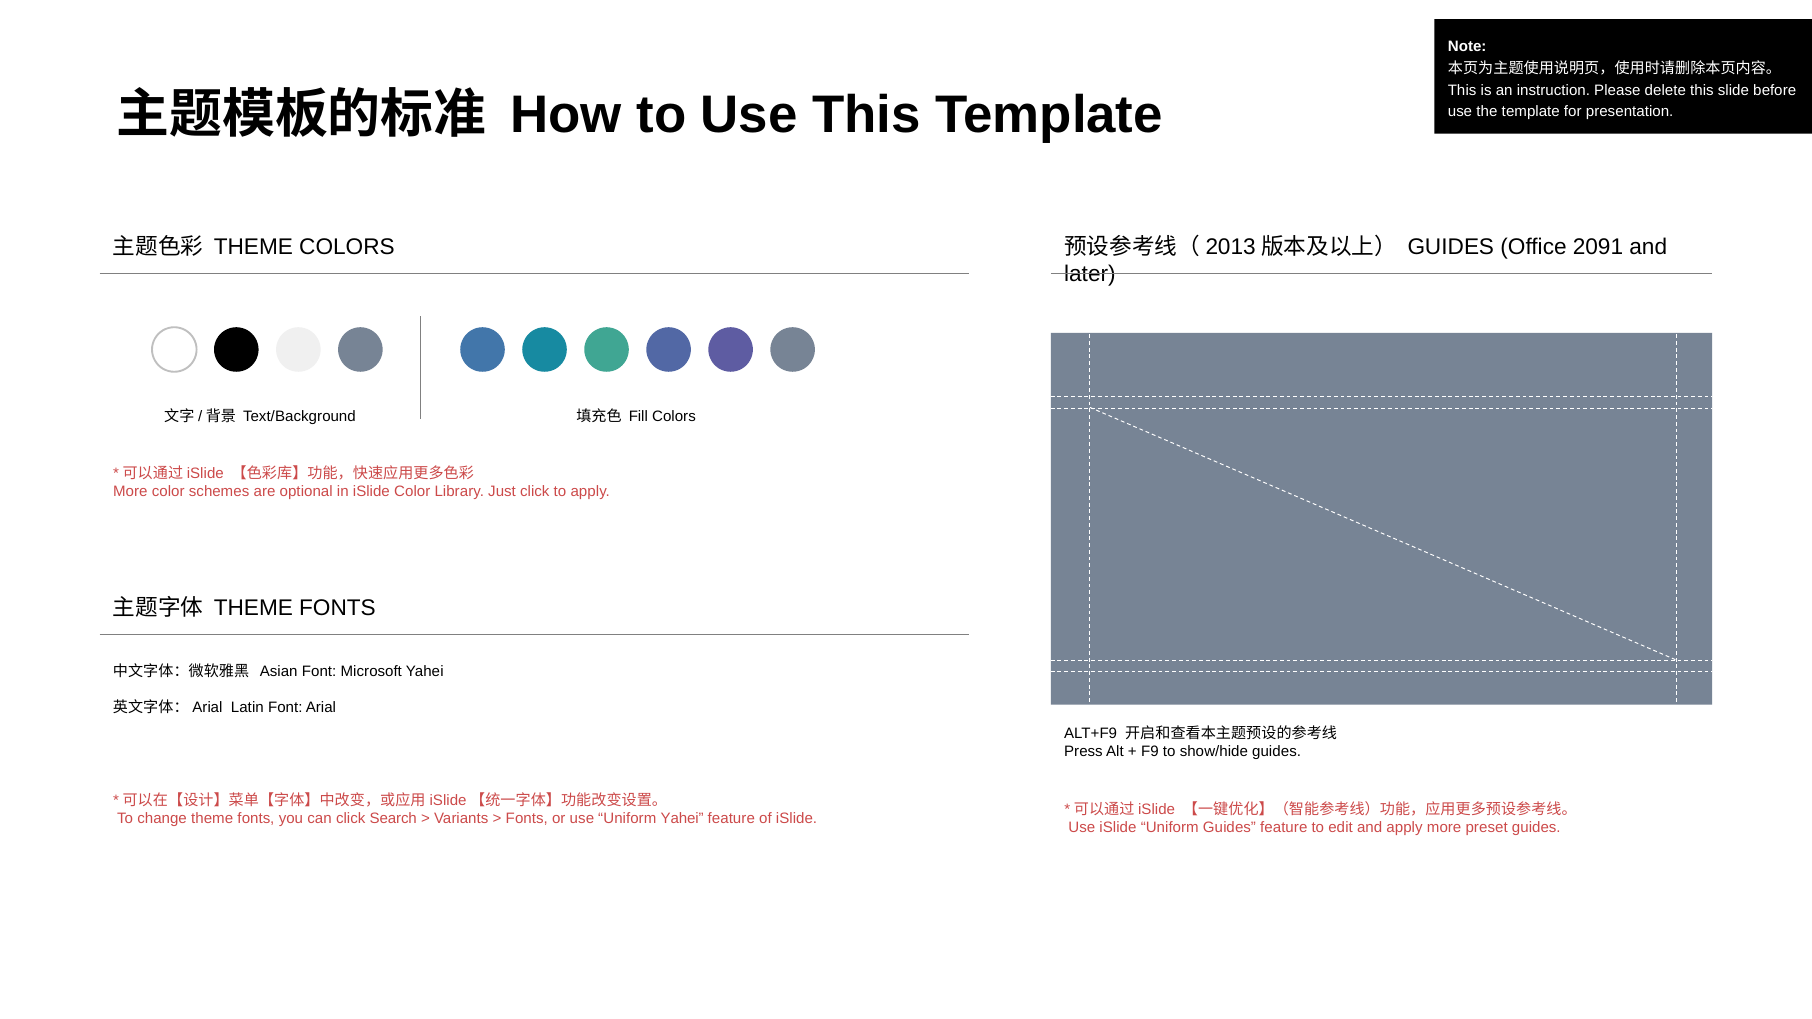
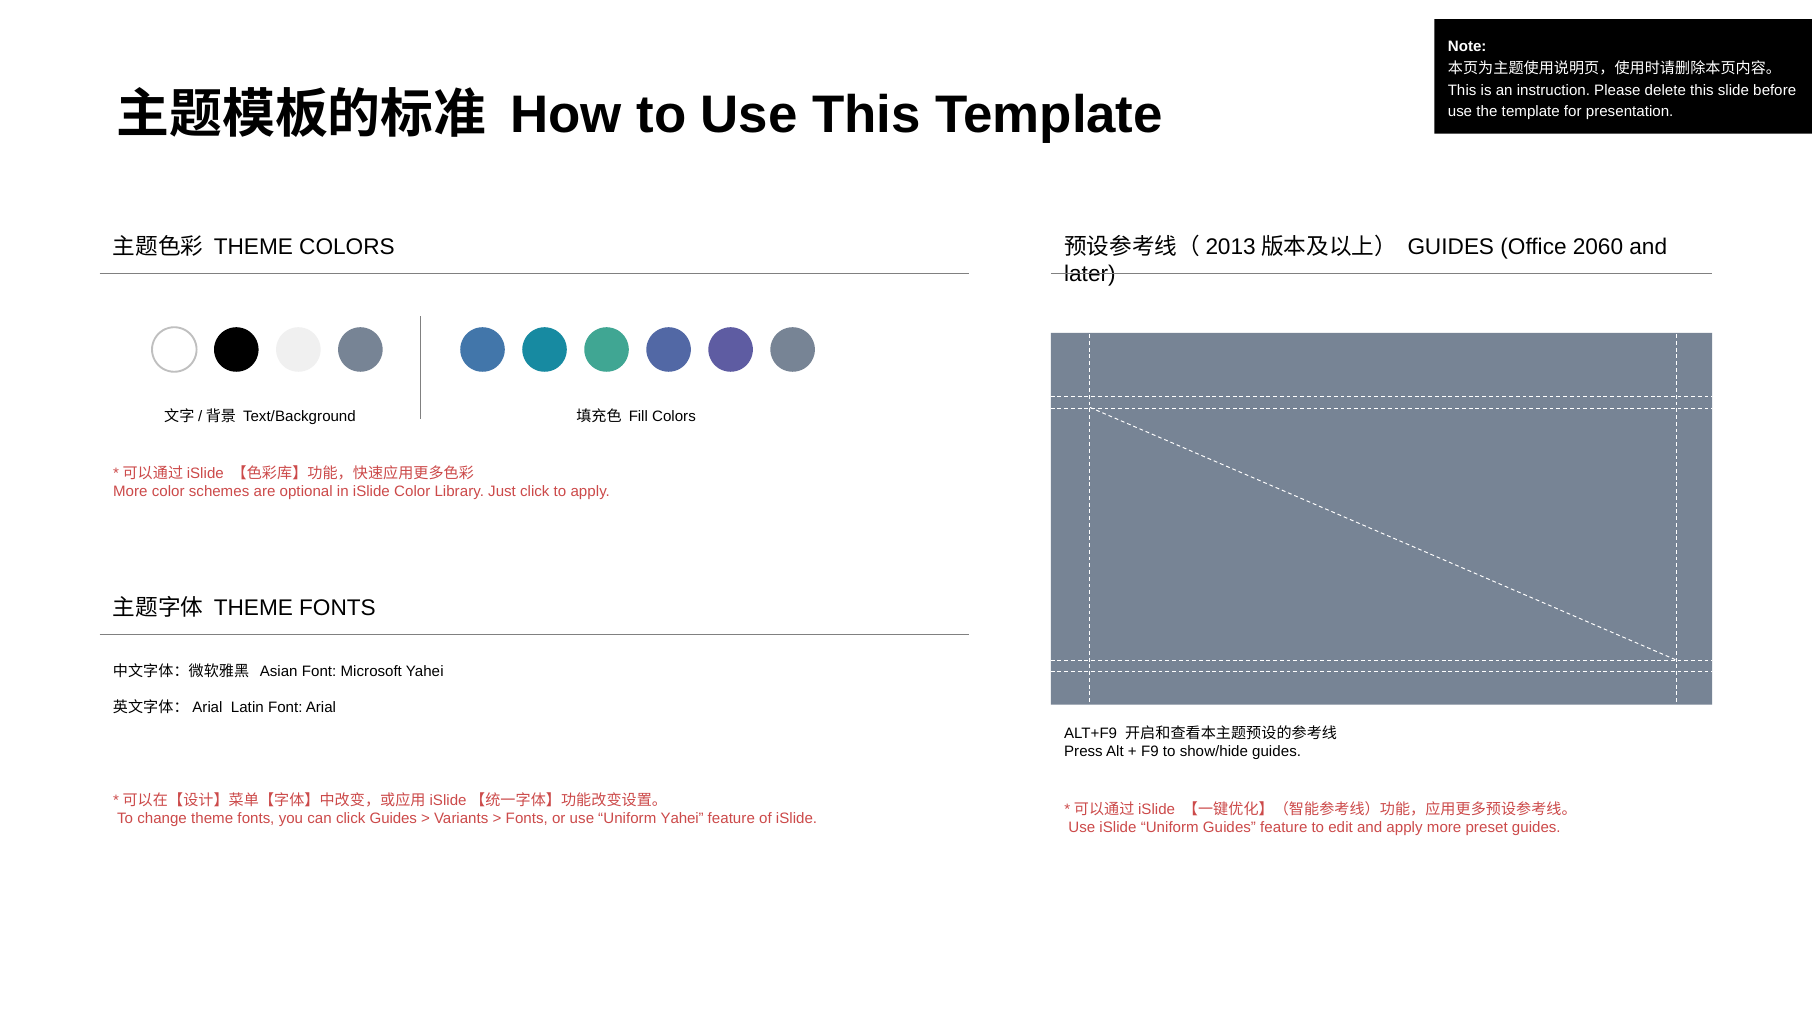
2091: 2091 -> 2060
click Search: Search -> Guides
